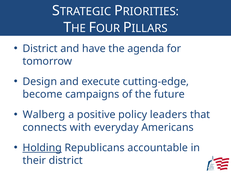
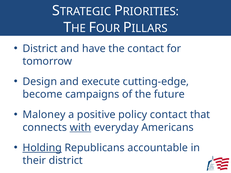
the agenda: agenda -> contact
Walberg: Walberg -> Maloney
policy leaders: leaders -> contact
with underline: none -> present
